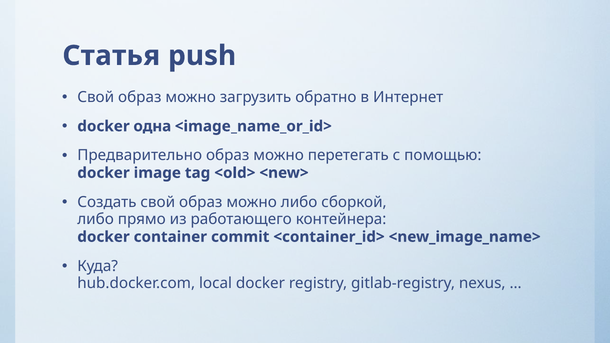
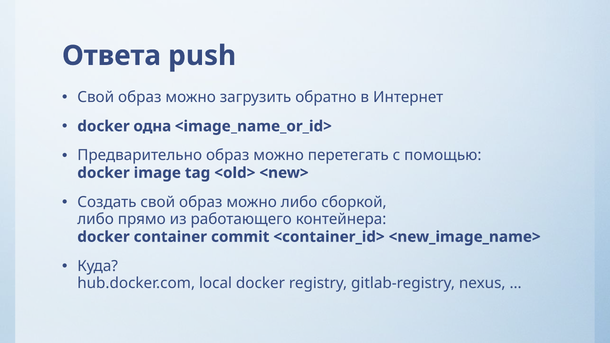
Статья: Статья -> Ответа
